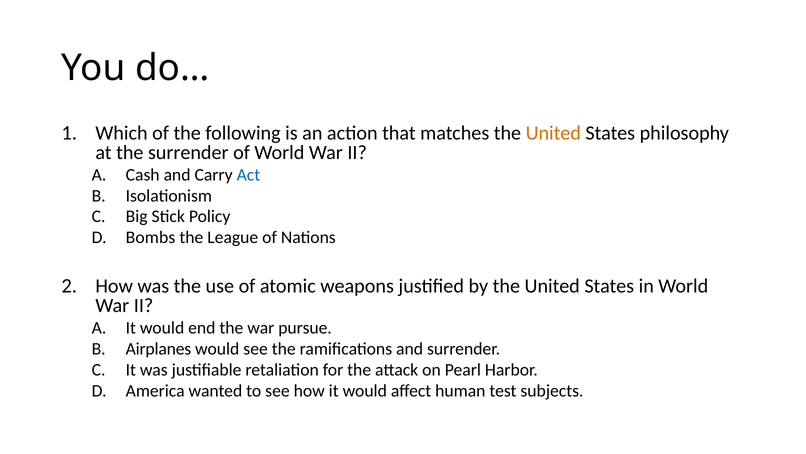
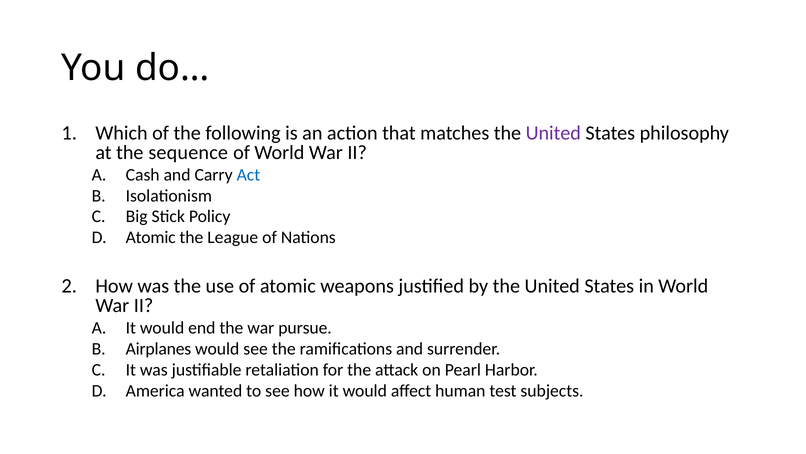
United at (553, 133) colour: orange -> purple
the surrender: surrender -> sequence
Bombs at (151, 237): Bombs -> Atomic
